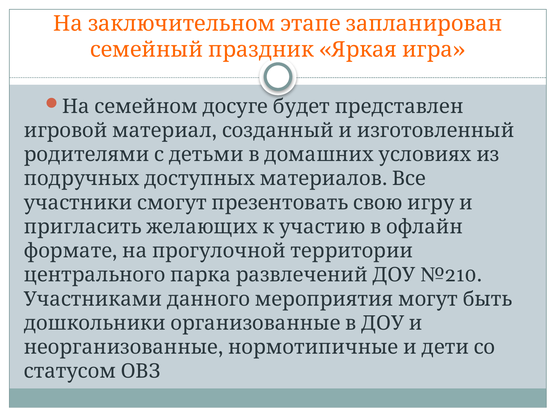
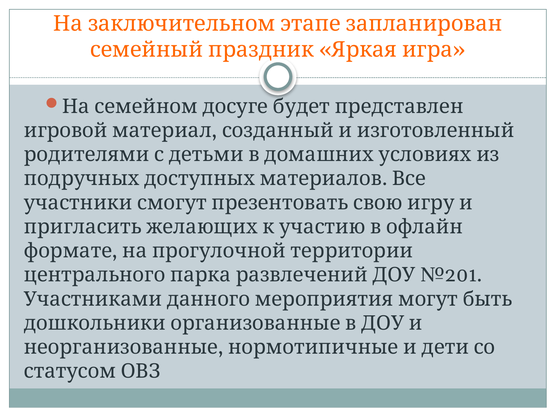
№210: №210 -> №201
